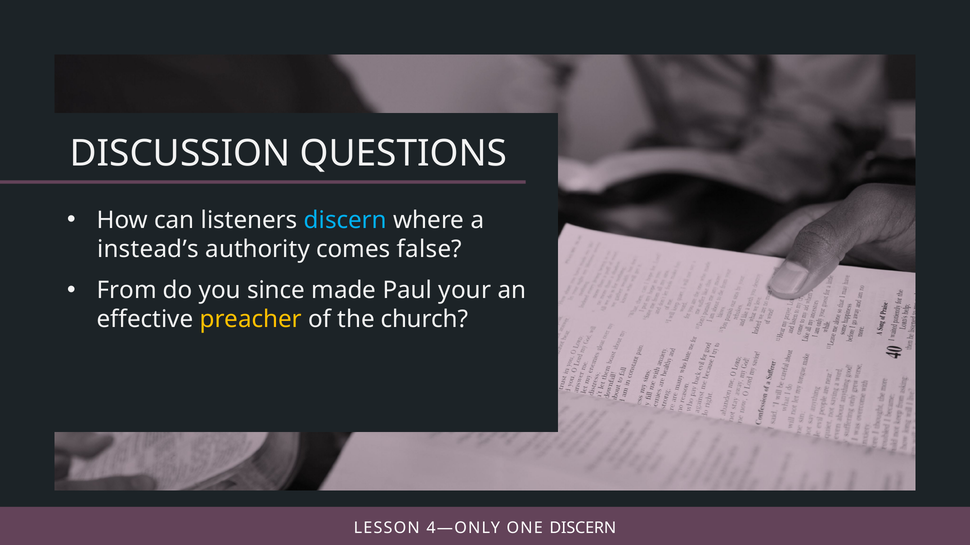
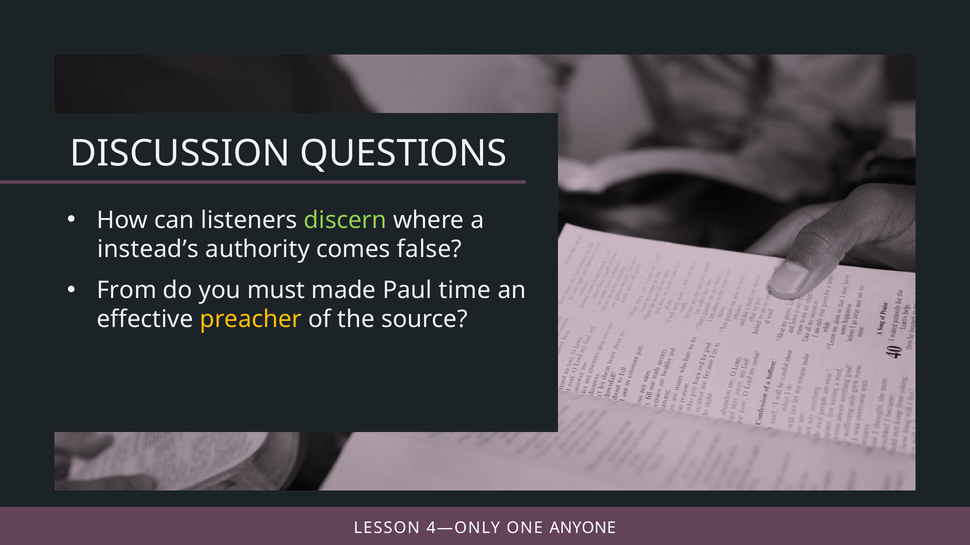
discern at (345, 220) colour: light blue -> light green
since: since -> must
your: your -> time
church: church -> source
DISCERN at (583, 529): DISCERN -> ANYONE
